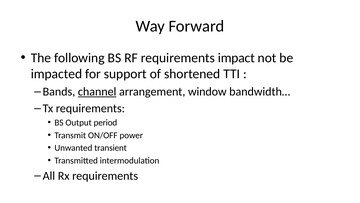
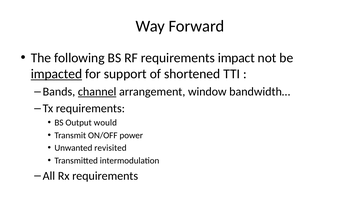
impacted underline: none -> present
period: period -> would
transient: transient -> revisited
